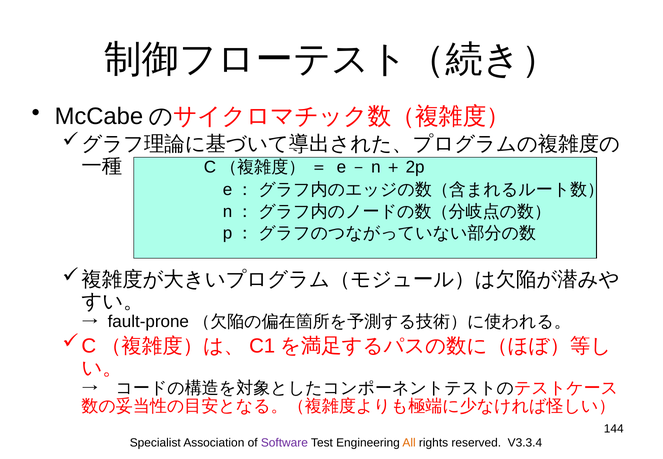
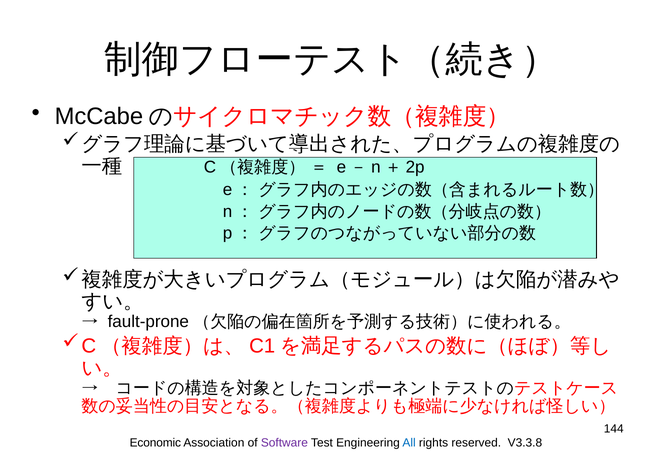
Specialist: Specialist -> Economic
All colour: orange -> blue
V3.3.4: V3.3.4 -> V3.3.8
